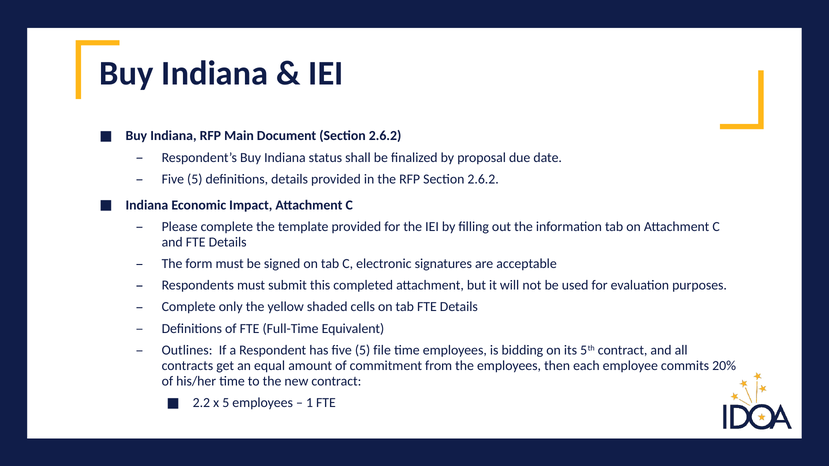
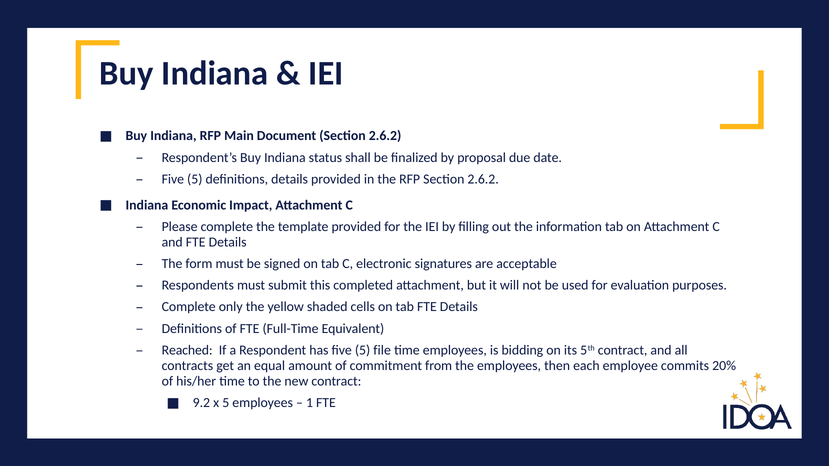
Outlines: Outlines -> Reached
2.2: 2.2 -> 9.2
